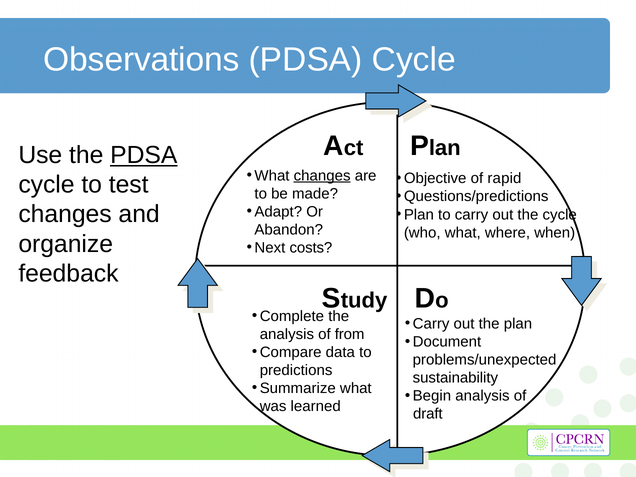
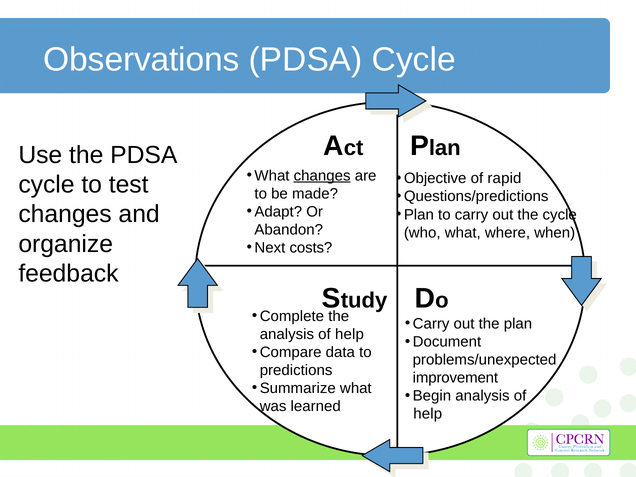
PDSA at (144, 155) underline: present -> none
from at (350, 334): from -> help
sustainability: sustainability -> improvement
draft at (428, 414): draft -> help
